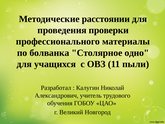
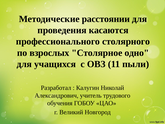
проверки: проверки -> касаются
материалы: материалы -> столярного
болванка: болванка -> взрослых
